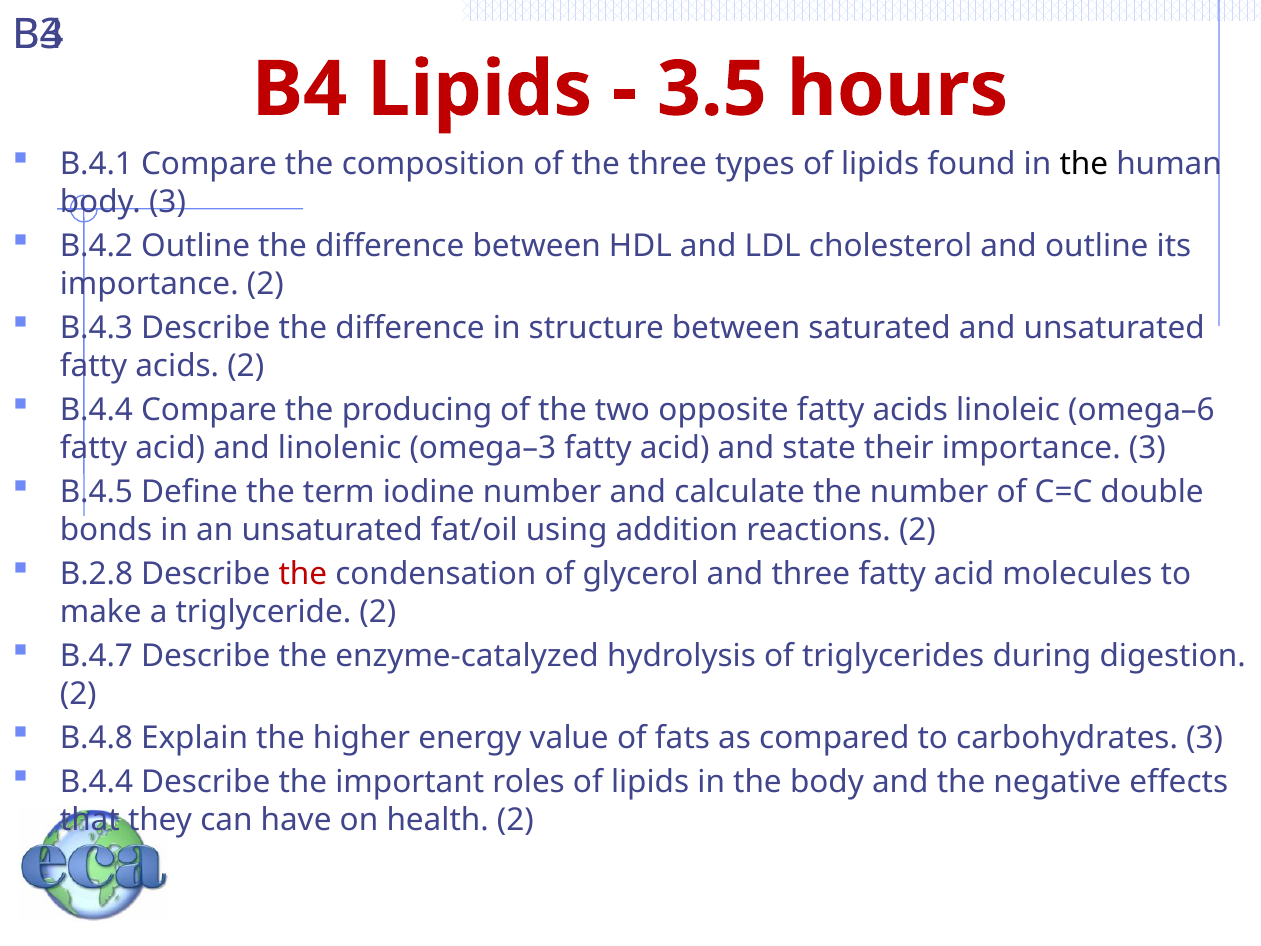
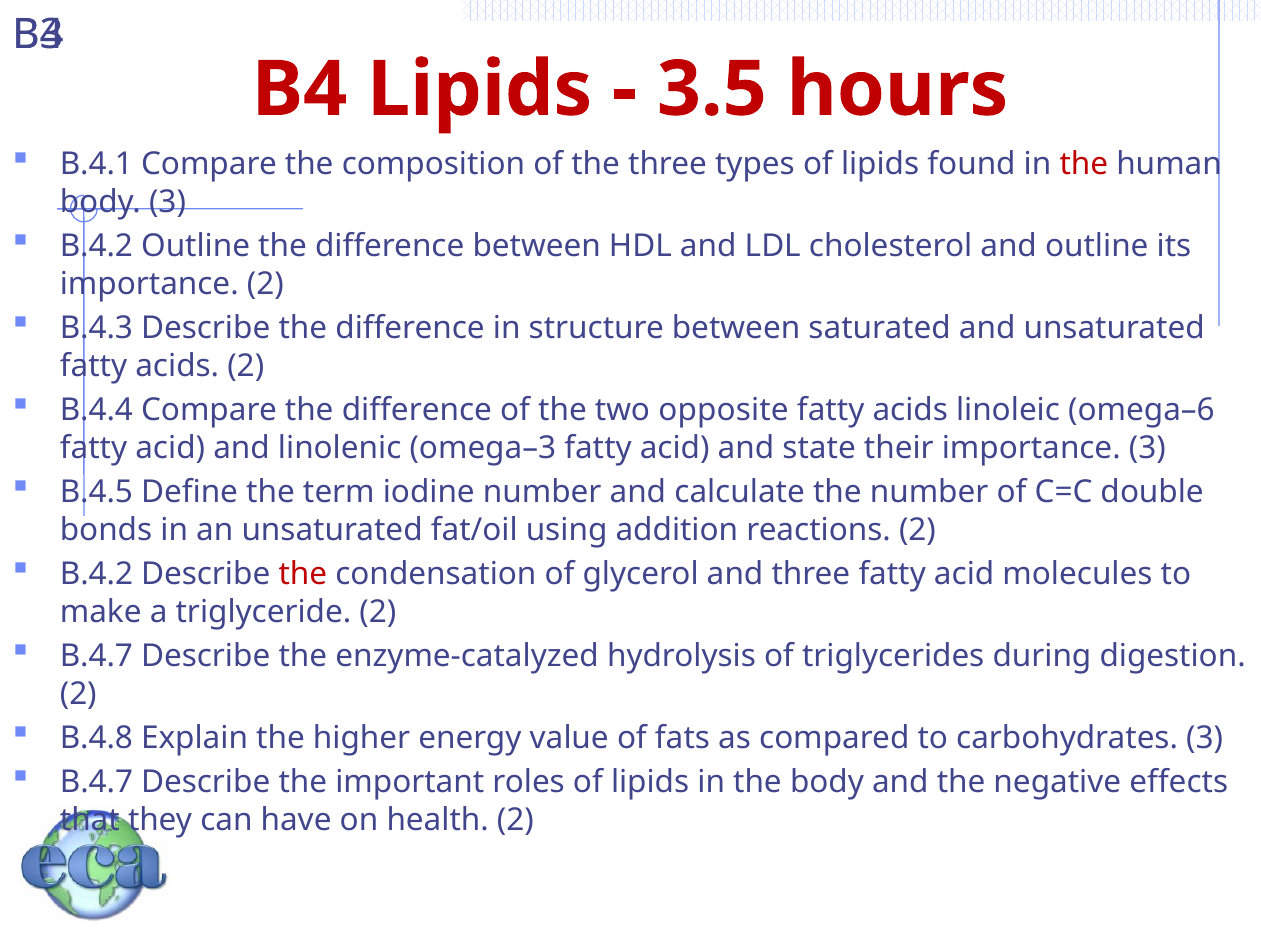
the at (1084, 164) colour: black -> red
Compare the producing: producing -> difference
B.2.8 at (96, 574): B.2.8 -> B.4.2
B.4.4 at (96, 782): B.4.4 -> B.4.7
